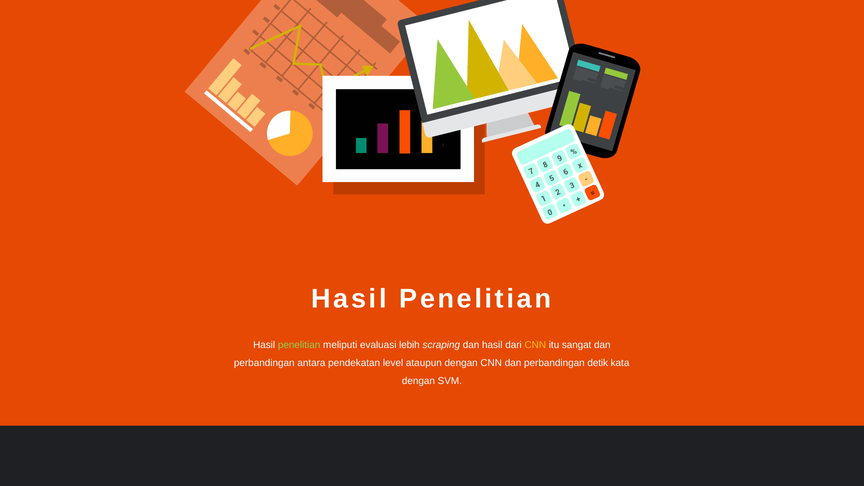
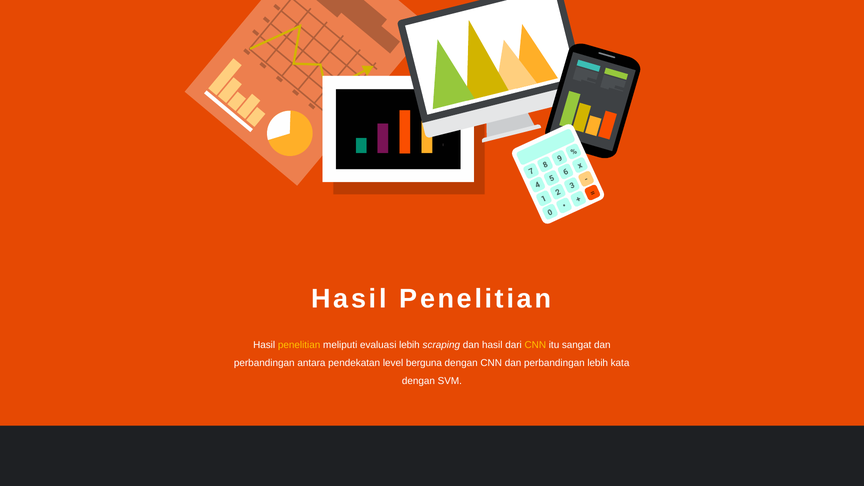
penelitian at (299, 345) colour: light green -> yellow
ataupun: ataupun -> berguna
perbandingan detik: detik -> lebih
